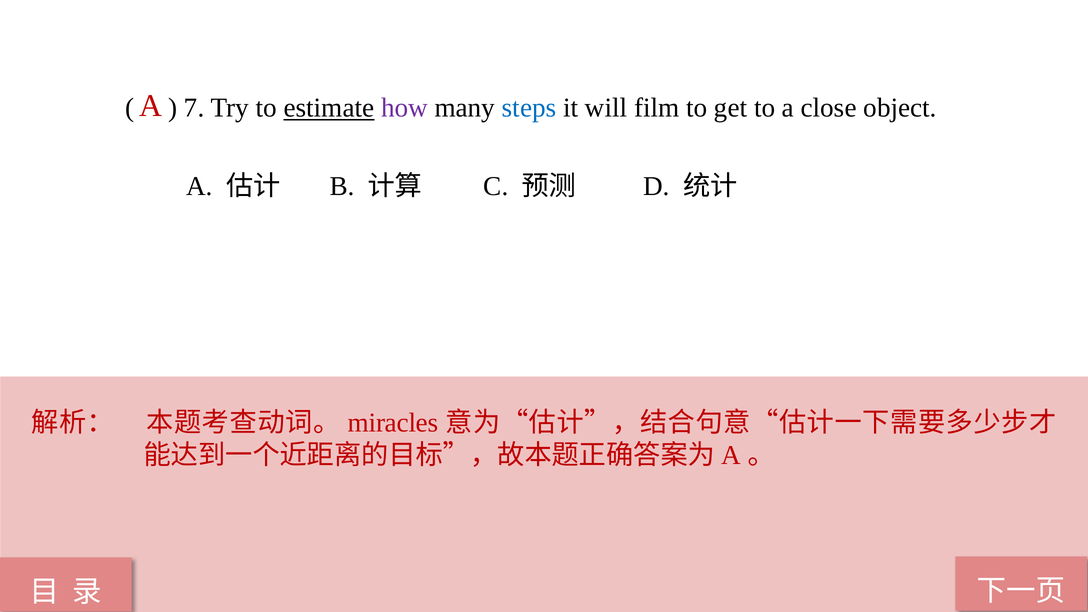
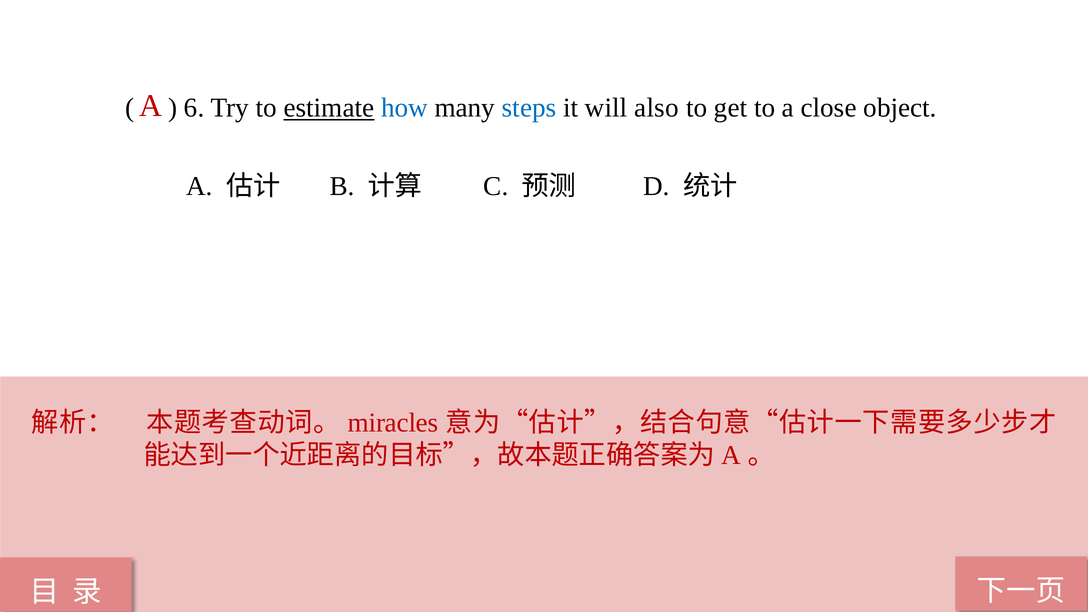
7: 7 -> 6
how colour: purple -> blue
film: film -> also
